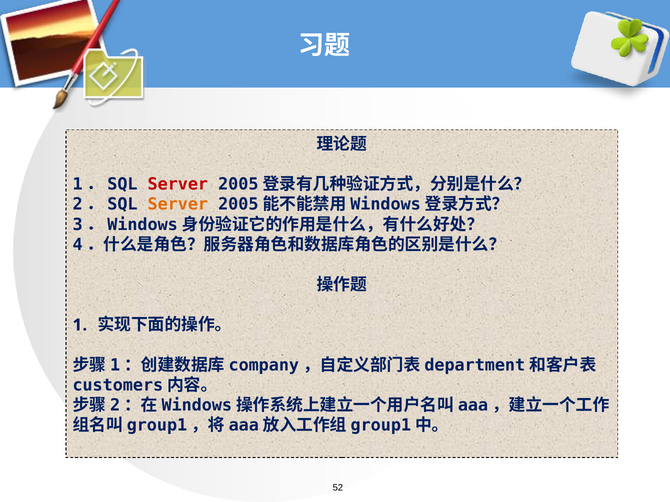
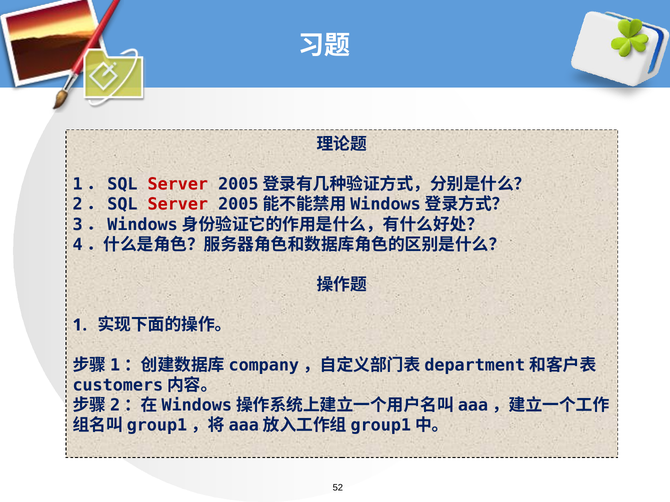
Server at (178, 205) colour: orange -> red
